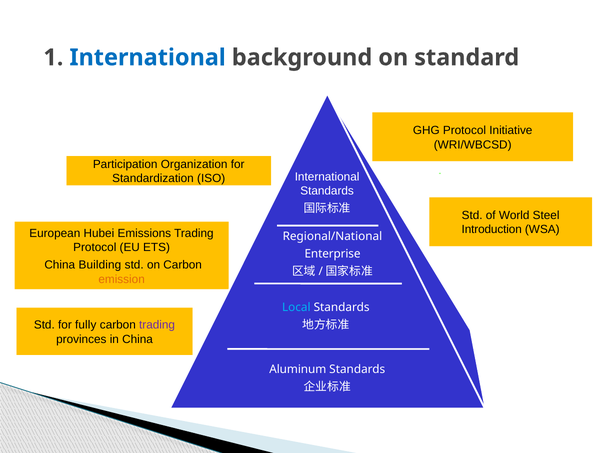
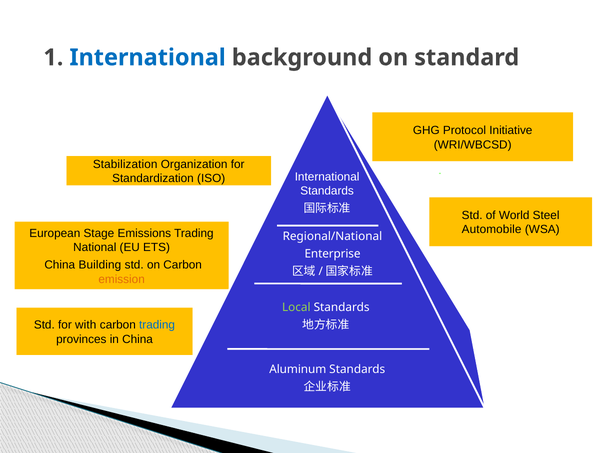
Participation: Participation -> Stabilization
Introduction: Introduction -> Automobile
Hubei: Hubei -> Stage
Protocol at (95, 247): Protocol -> National
Local colour: light blue -> light green
fully: fully -> with
trading at (157, 325) colour: purple -> blue
